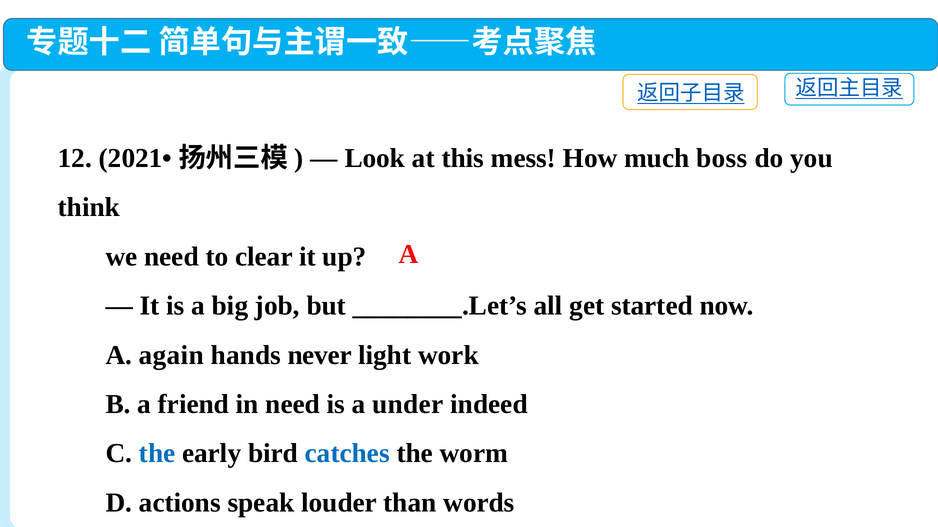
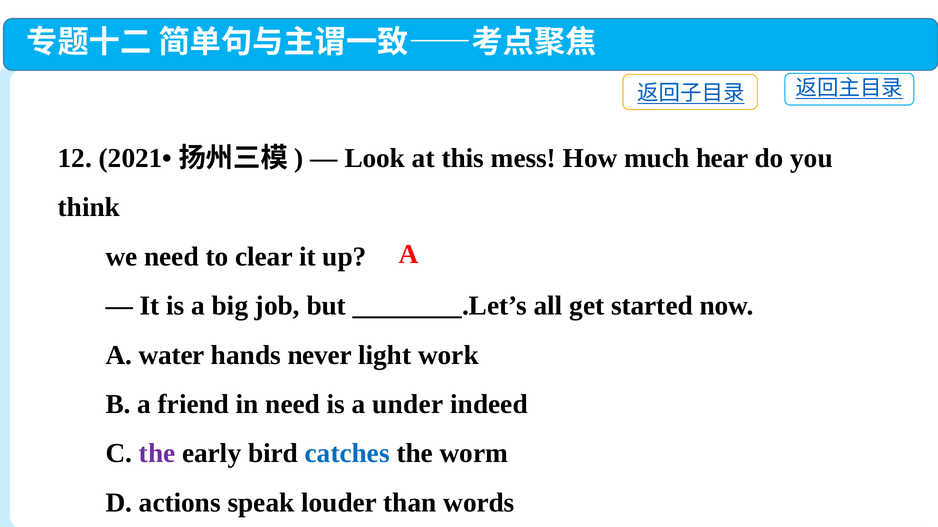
boss: boss -> hear
again: again -> water
the at (157, 454) colour: blue -> purple
